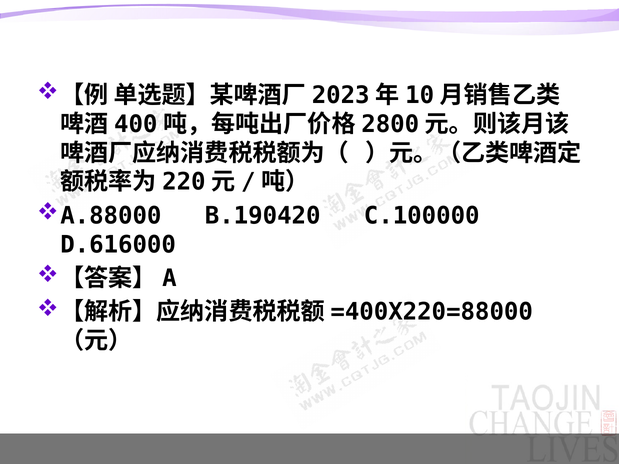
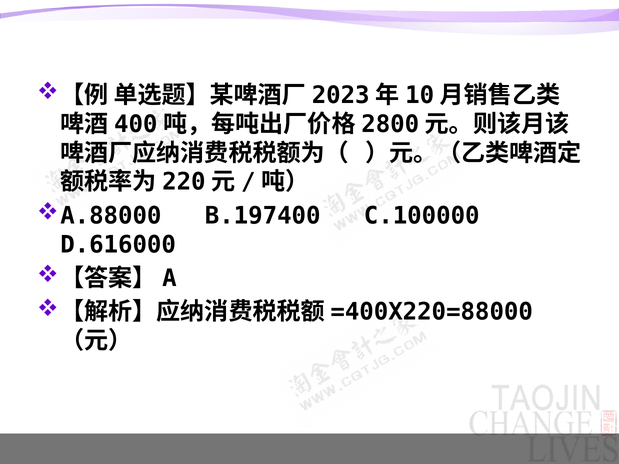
B.190420: B.190420 -> B.197400
